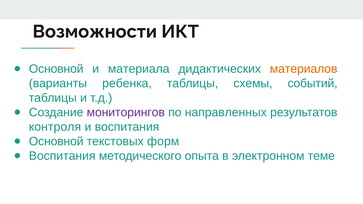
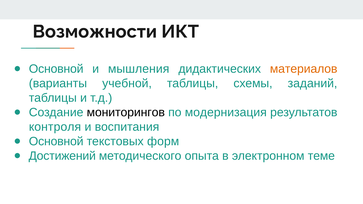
материала: материала -> мышления
ребенка: ребенка -> учебной
событий: событий -> заданий
мониторингов colour: purple -> black
направленных: направленных -> модернизация
Воспитания at (62, 156): Воспитания -> Достижений
